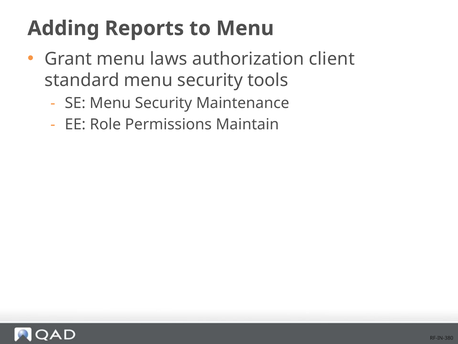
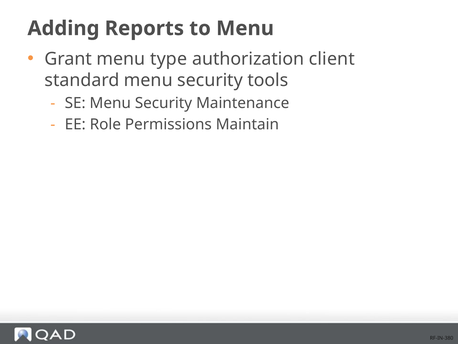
laws: laws -> type
